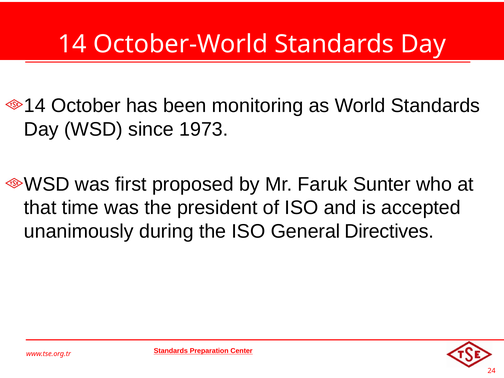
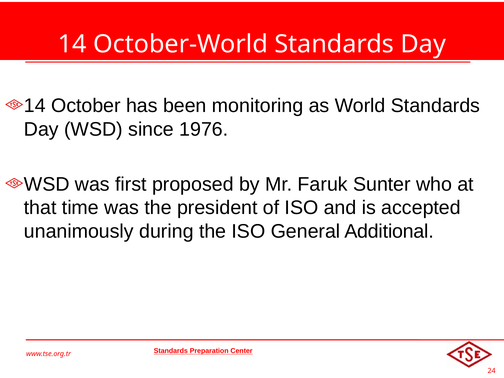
1973: 1973 -> 1976
Directives: Directives -> Additional
